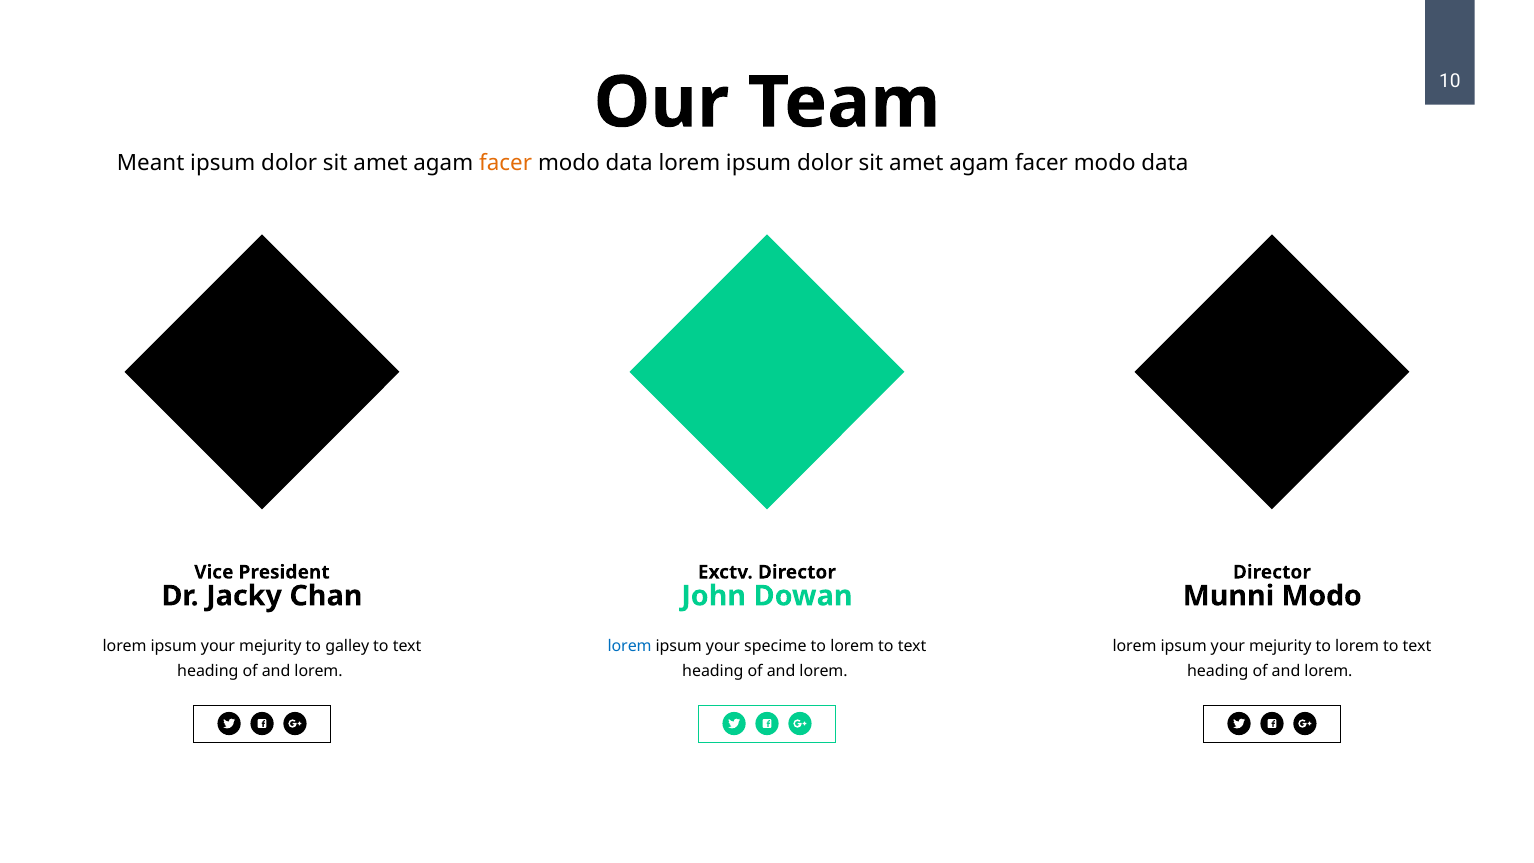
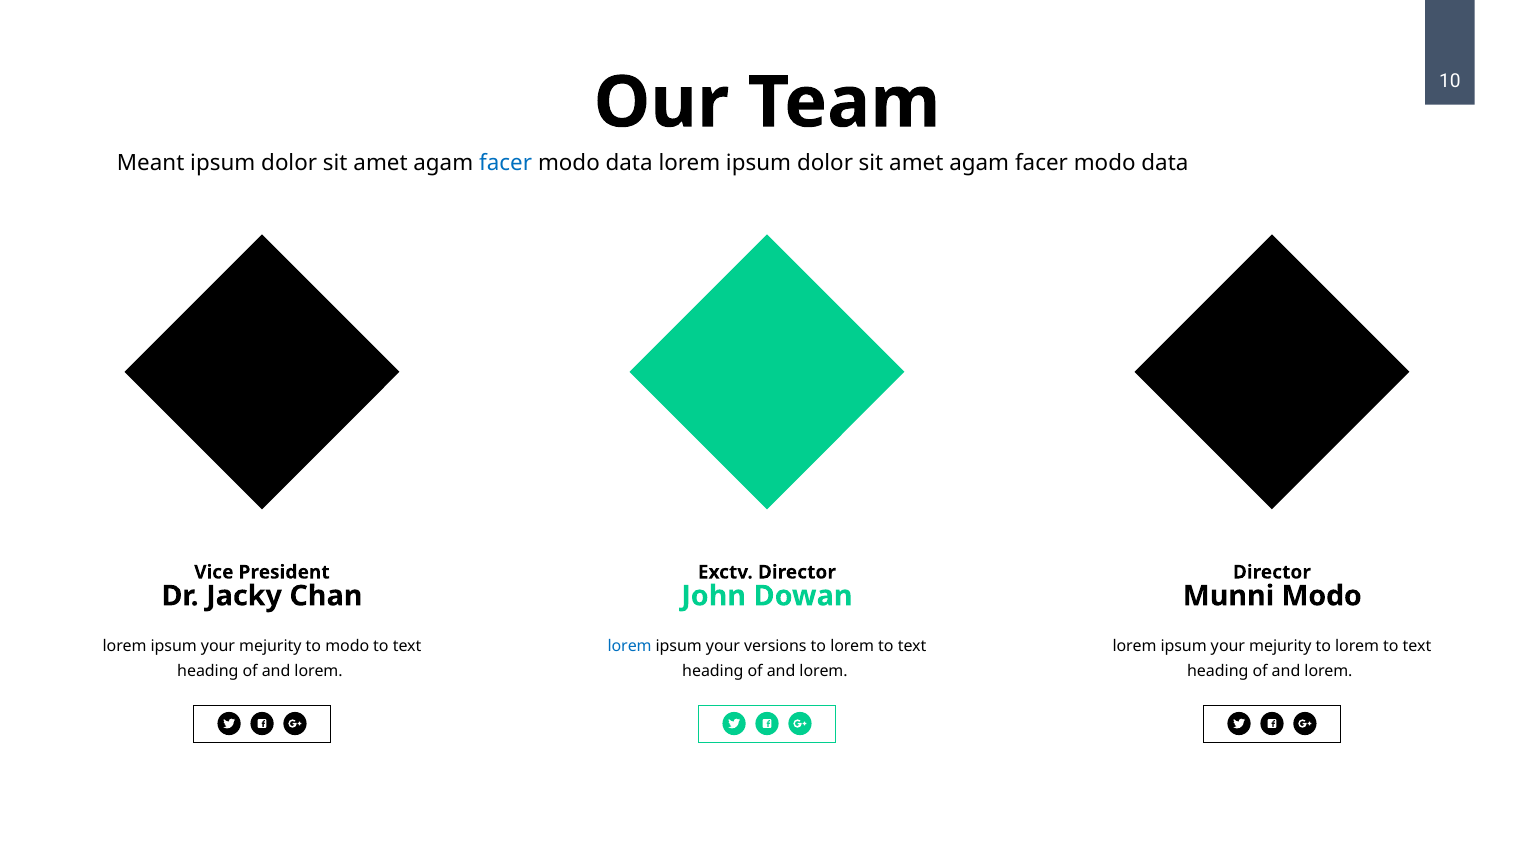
facer at (506, 163) colour: orange -> blue
to galley: galley -> modo
specime: specime -> versions
